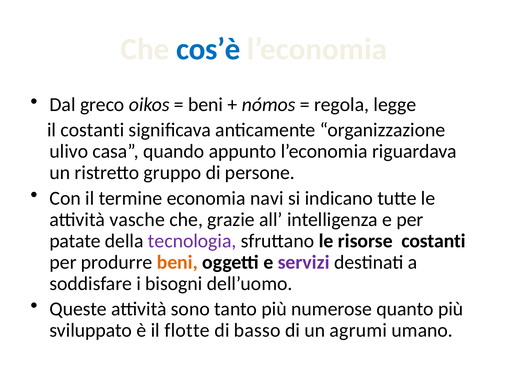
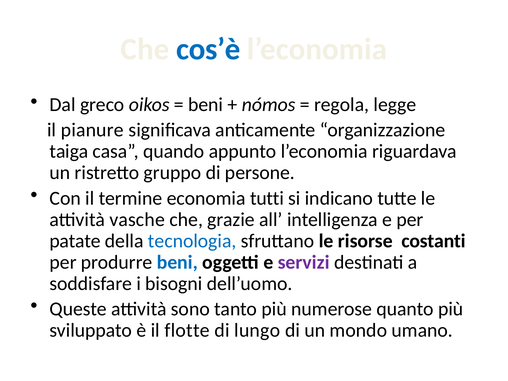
il costanti: costanti -> pianure
ulivo: ulivo -> taiga
navi: navi -> tutti
tecnologia colour: purple -> blue
beni at (177, 262) colour: orange -> blue
basso: basso -> lungo
agrumi: agrumi -> mondo
